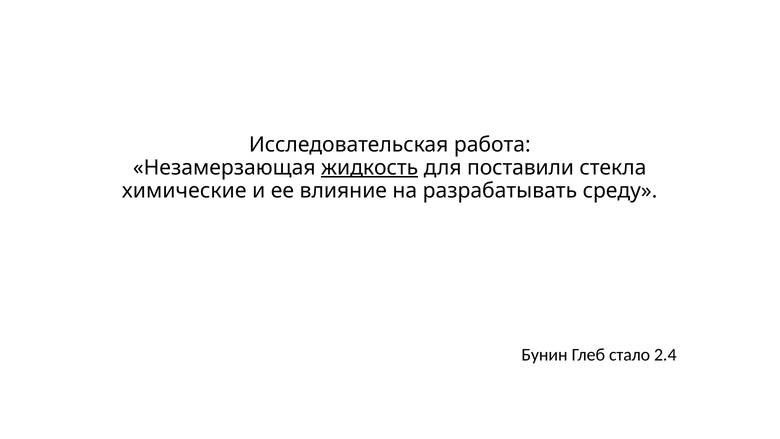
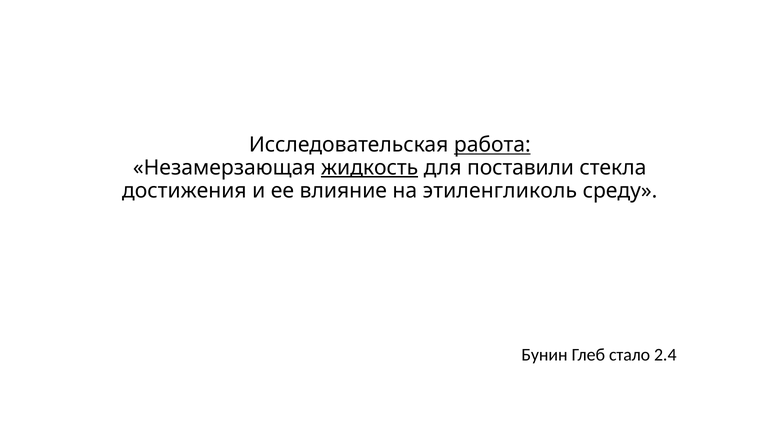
работа underline: none -> present
химические: химические -> достижения
разрабатывать: разрабатывать -> этиленгликоль
